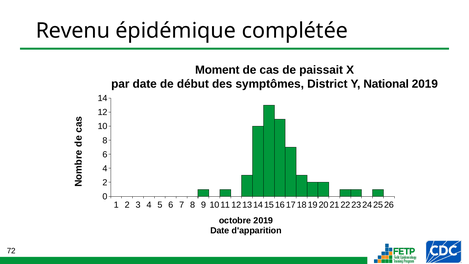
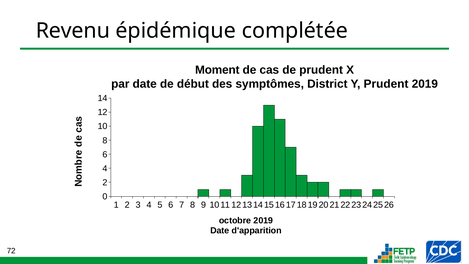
de paissait: paissait -> prudent
Y National: National -> Prudent
